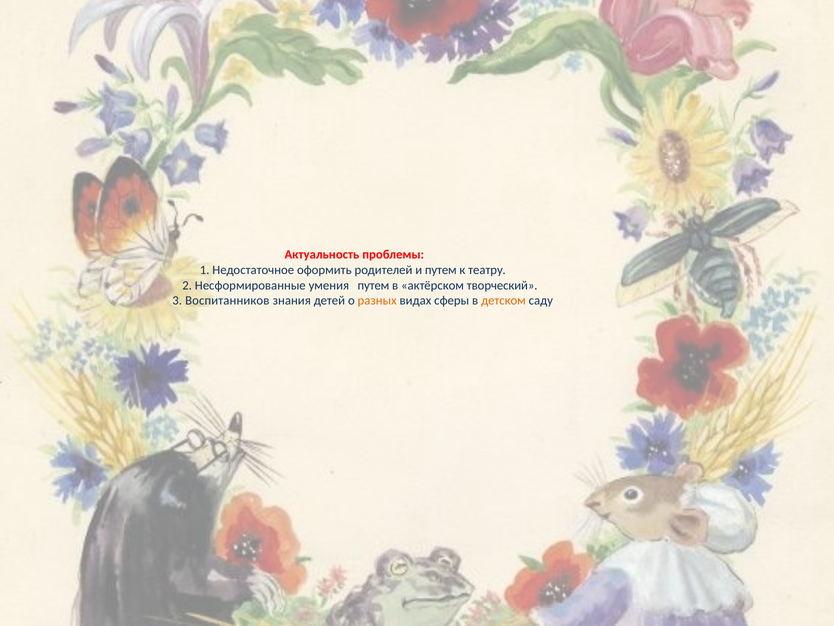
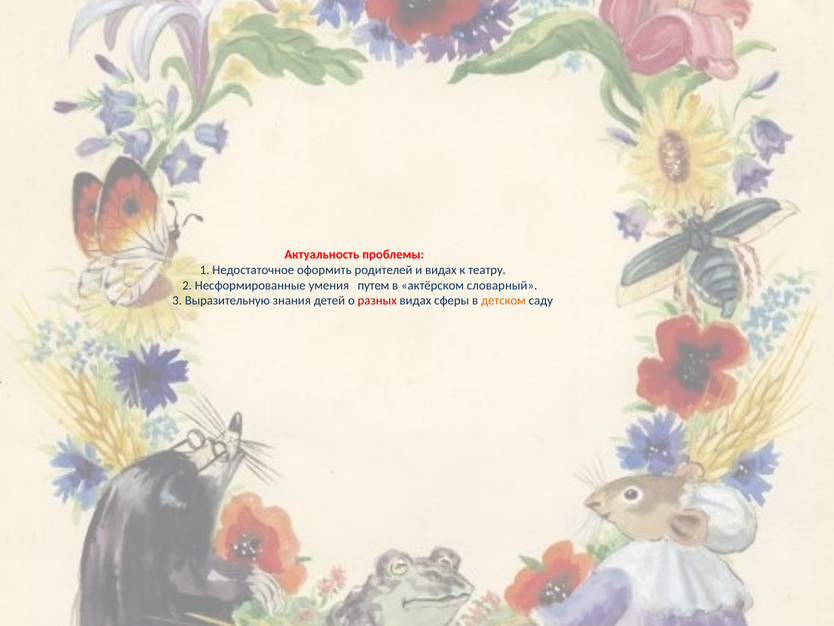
и путем: путем -> видах
творческий: творческий -> словарный
Воспитанников: Воспитанников -> Выразительную
разных colour: orange -> red
